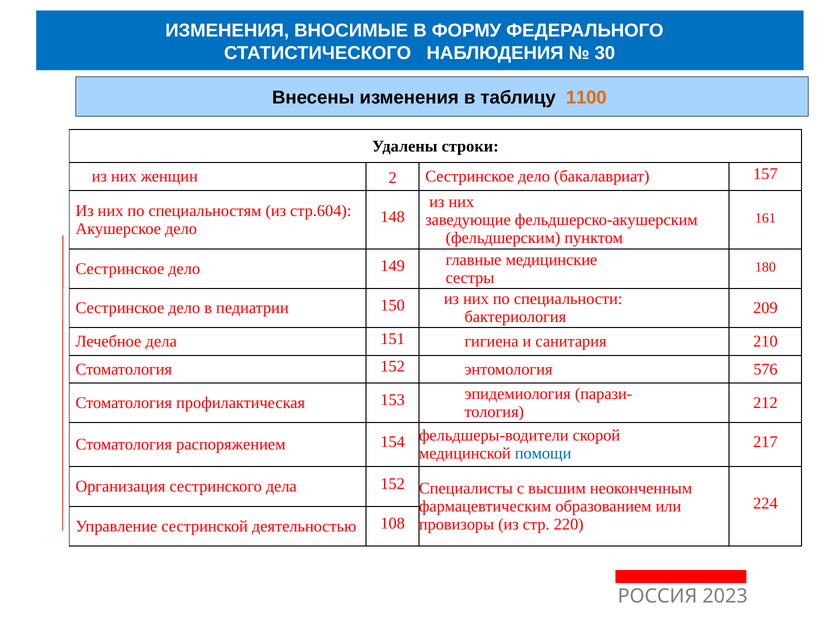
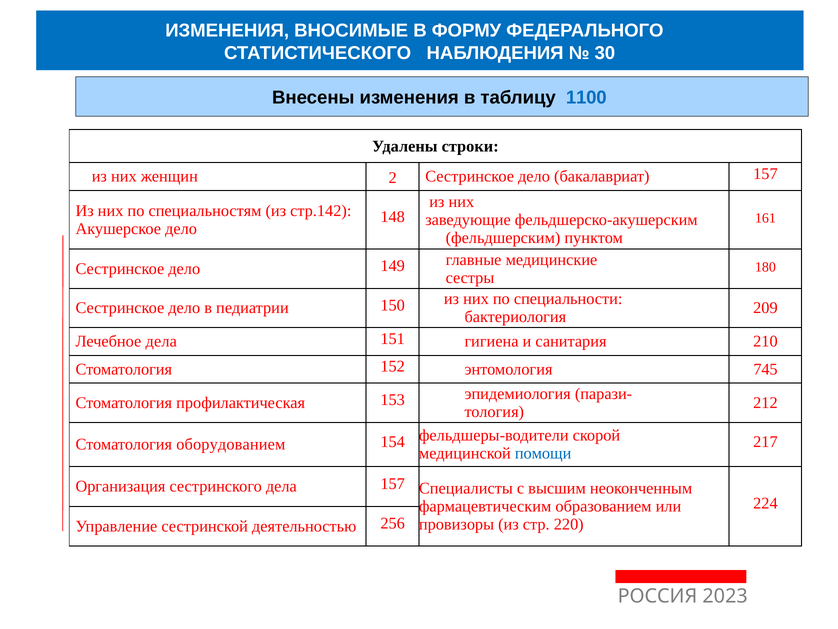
1100 colour: orange -> blue
стр.604: стр.604 -> стр.142
576: 576 -> 745
распоряжением: распоряжением -> оборудованием
дела 152: 152 -> 157
108: 108 -> 256
